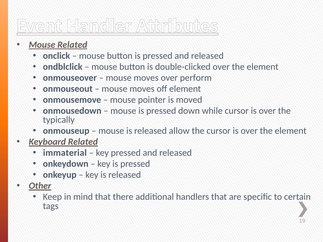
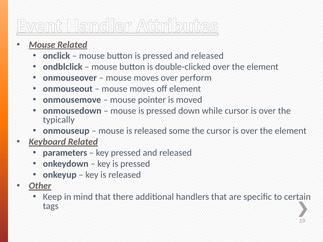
allow: allow -> some
immaterial: immaterial -> parameters
